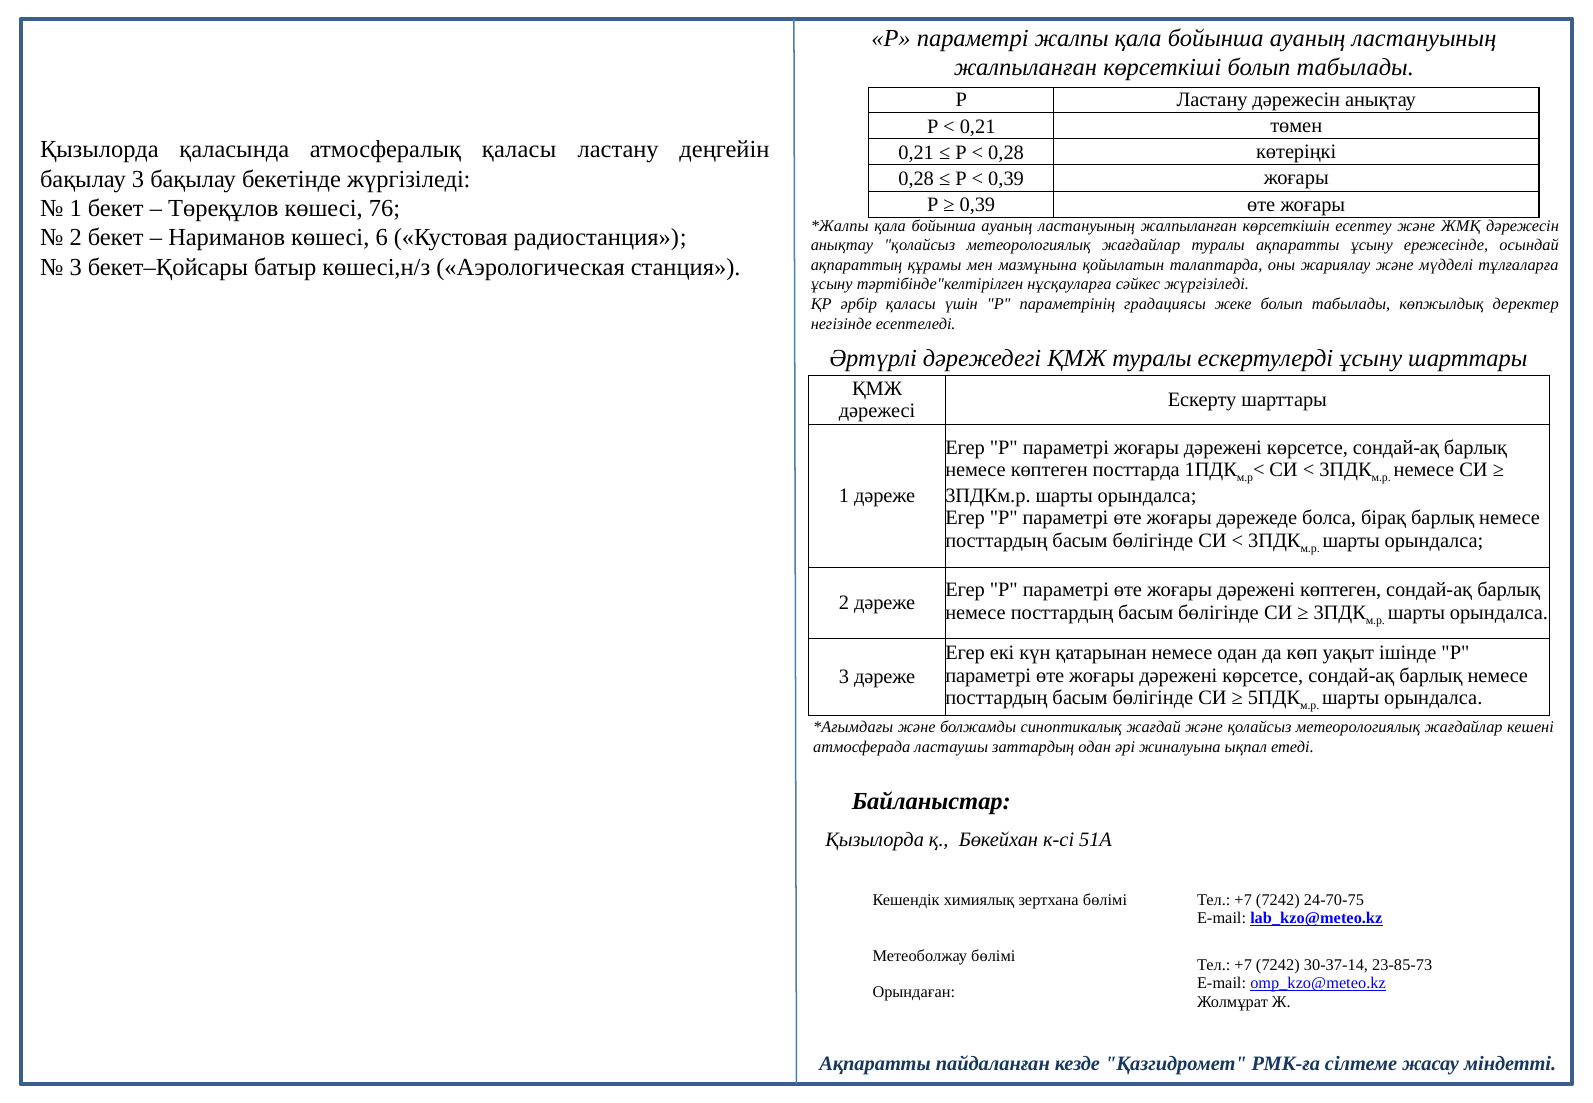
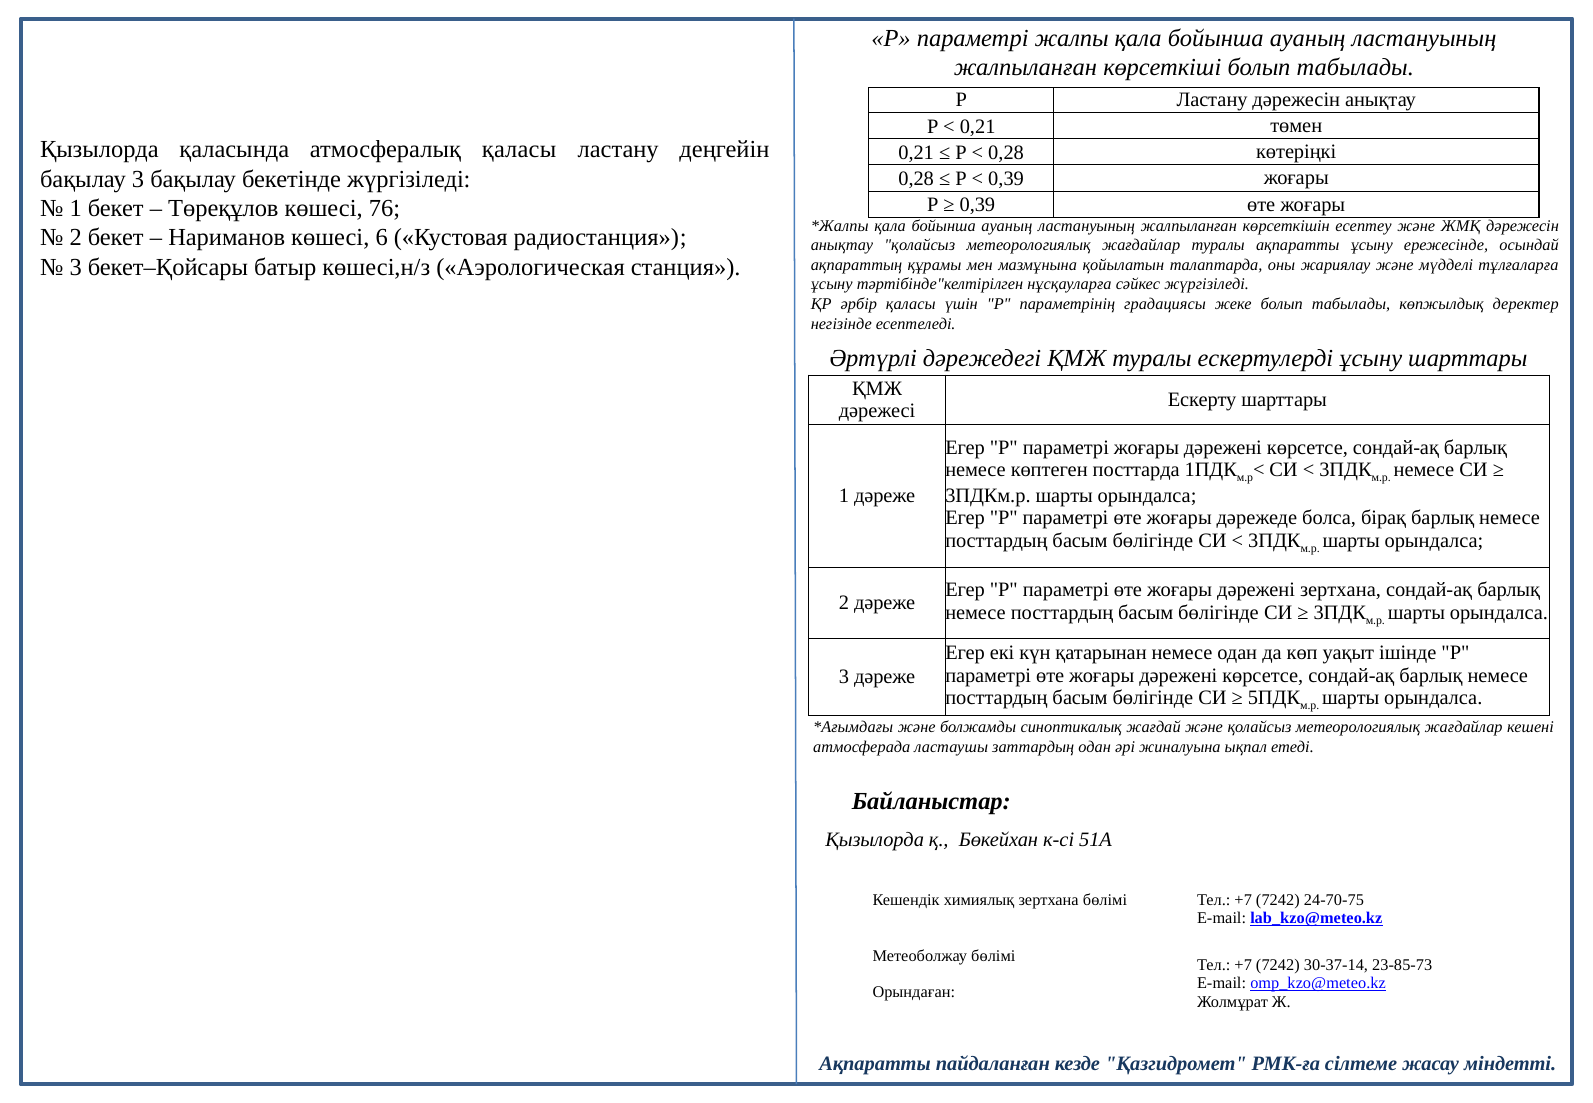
дәрежені көптеген: көптеген -> зертхана
